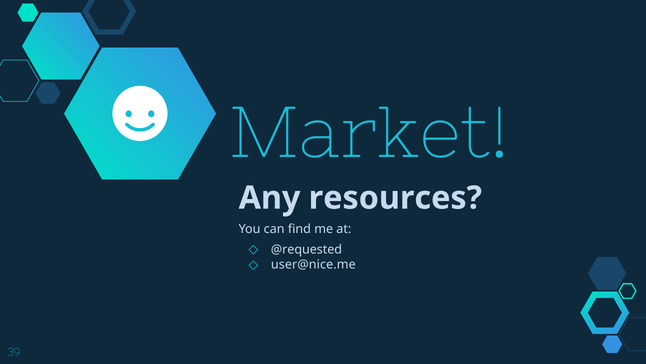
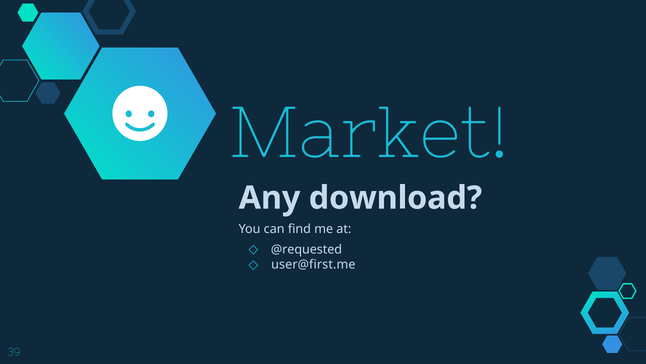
resources: resources -> download
user@nice.me: user@nice.me -> user@first.me
